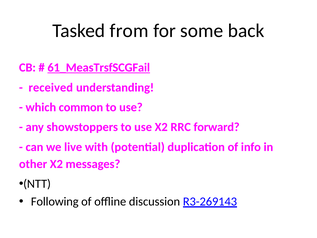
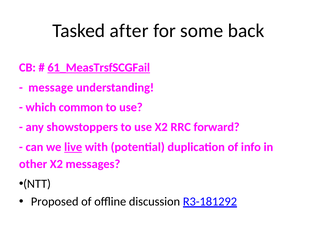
from: from -> after
received: received -> message
live underline: none -> present
Following: Following -> Proposed
R3-269143: R3-269143 -> R3-181292
